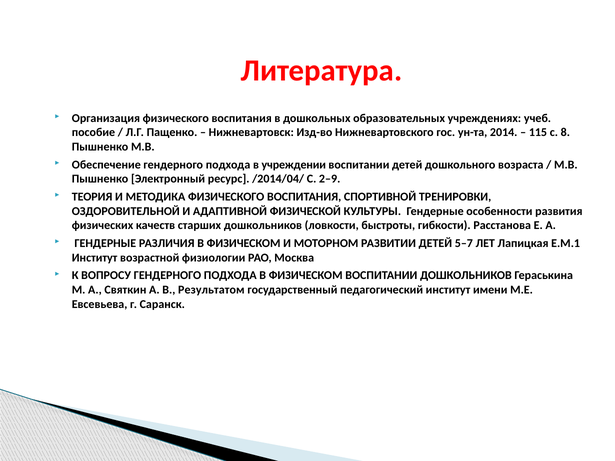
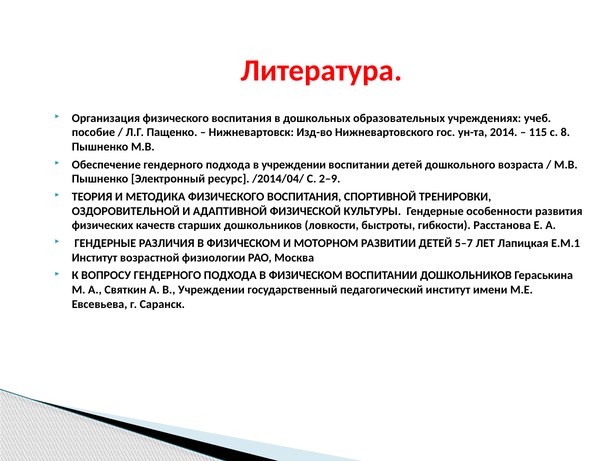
А В Результатом: Результатом -> Учреждении
